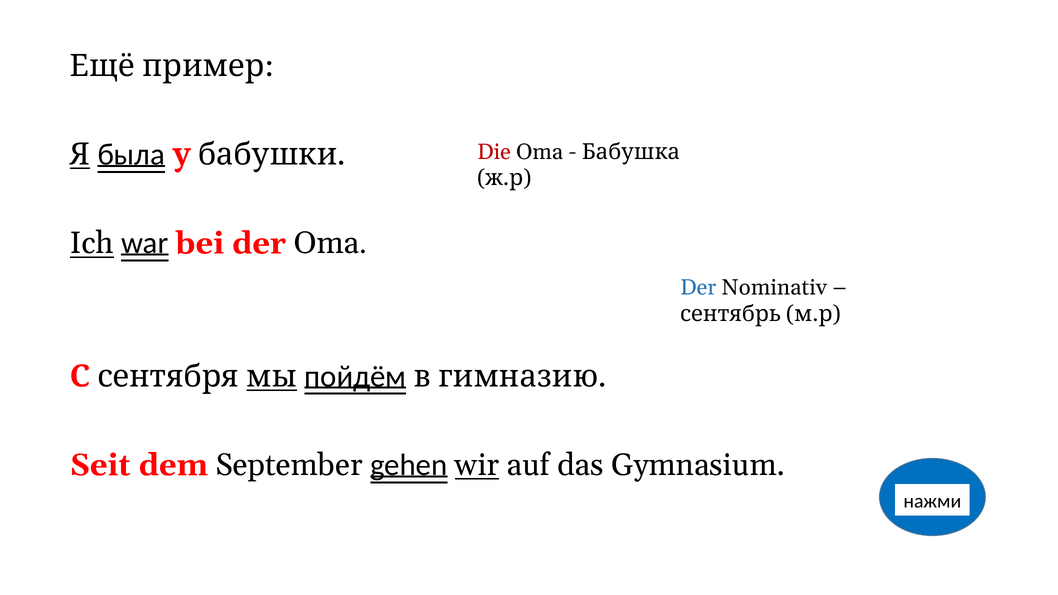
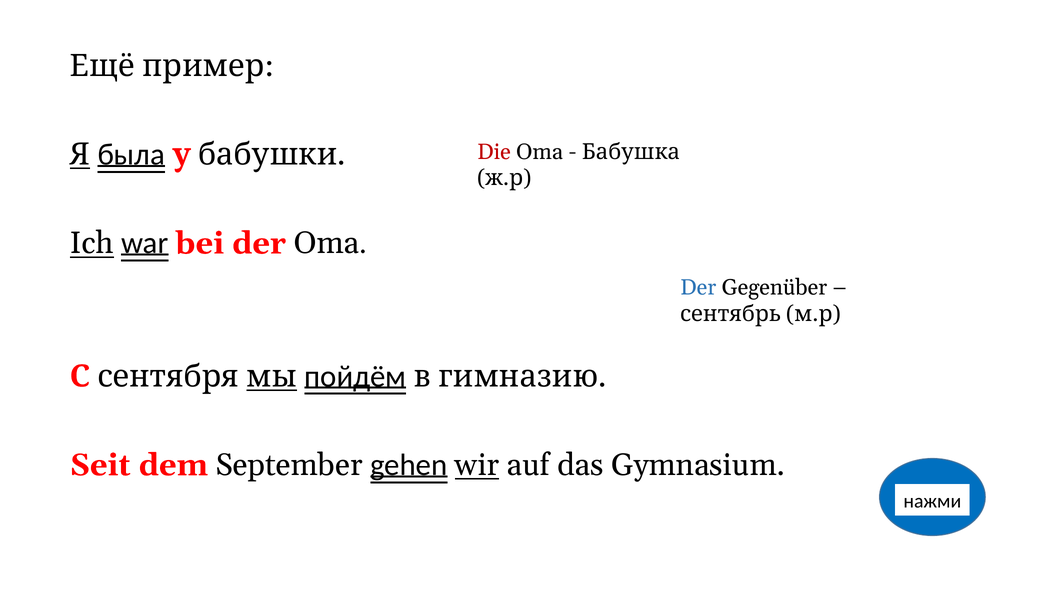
Nominativ: Nominativ -> Gegenüber
